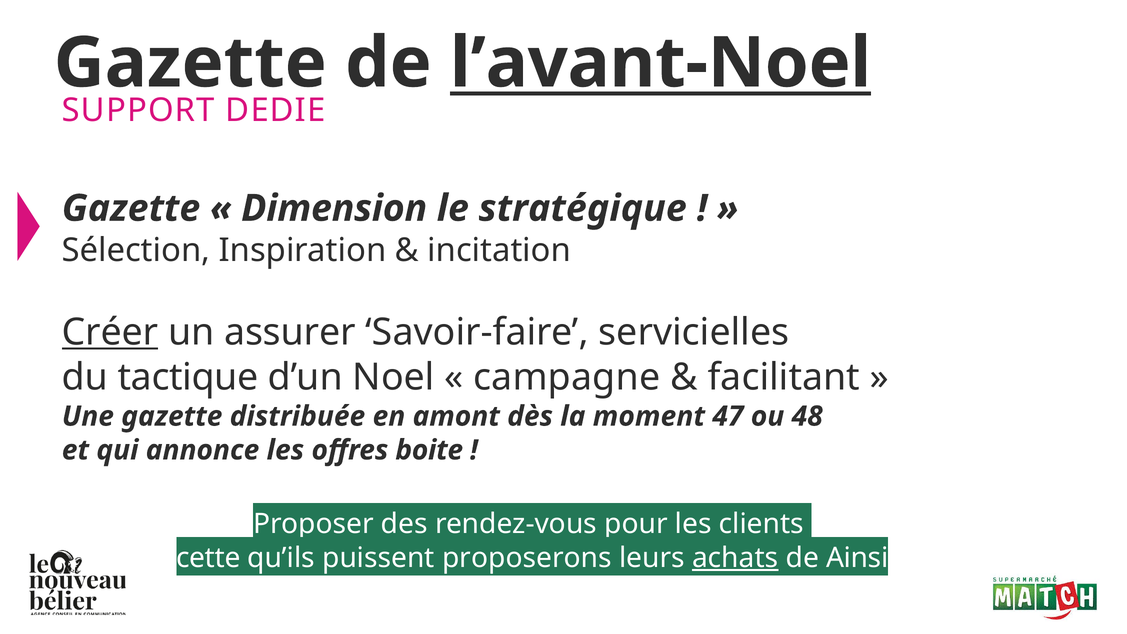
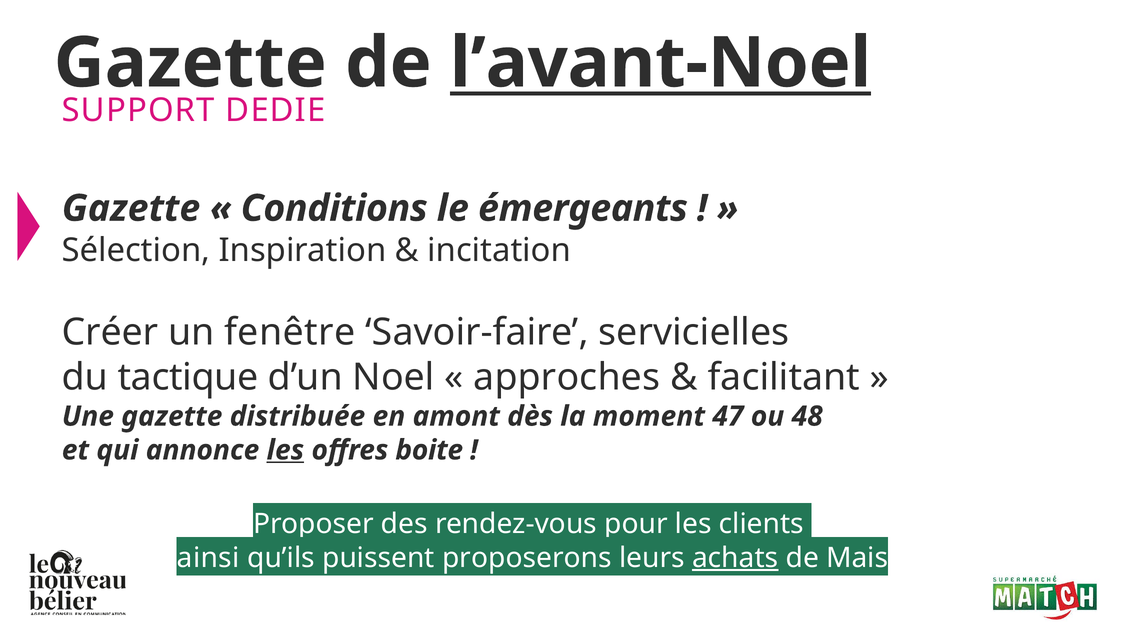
Dimension: Dimension -> Conditions
stratégique: stratégique -> émergeants
Créer underline: present -> none
assurer: assurer -> fenêtre
campagne: campagne -> approches
les at (285, 450) underline: none -> present
cette: cette -> ainsi
Ainsi: Ainsi -> Mais
